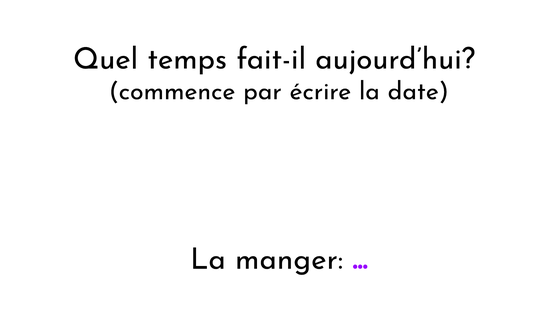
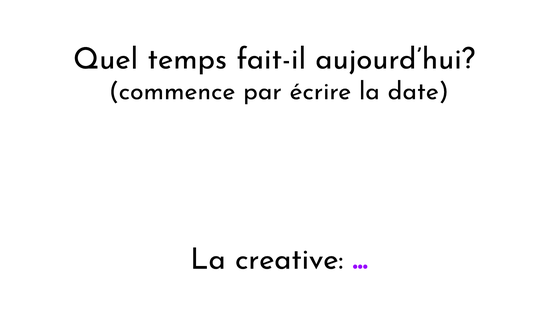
manger: manger -> creative
